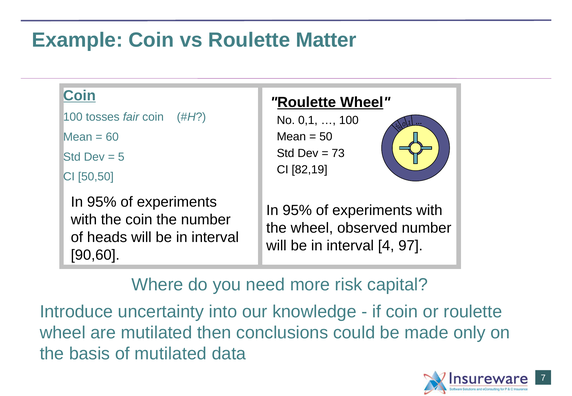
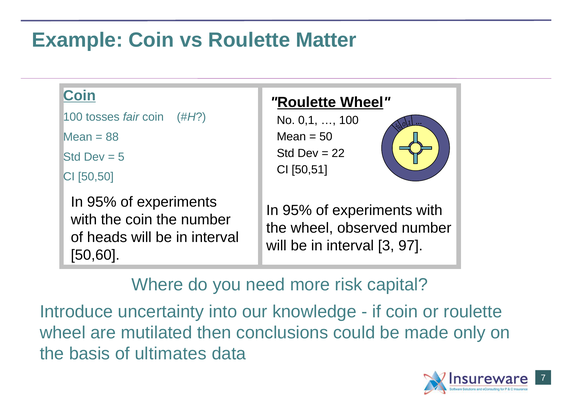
60: 60 -> 88
73: 73 -> 22
82,19: 82,19 -> 50,51
4: 4 -> 3
90,60: 90,60 -> 50,60
of mutilated: mutilated -> ultimates
